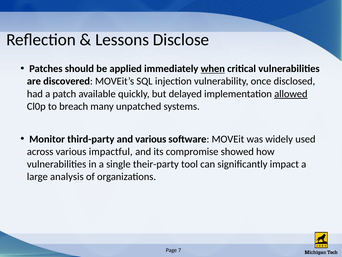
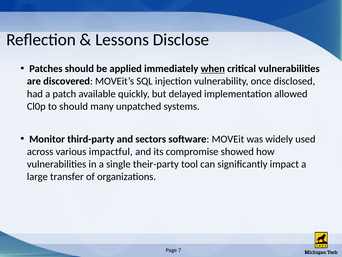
allowed underline: present -> none
to breach: breach -> should
and various: various -> sectors
analysis: analysis -> transfer
